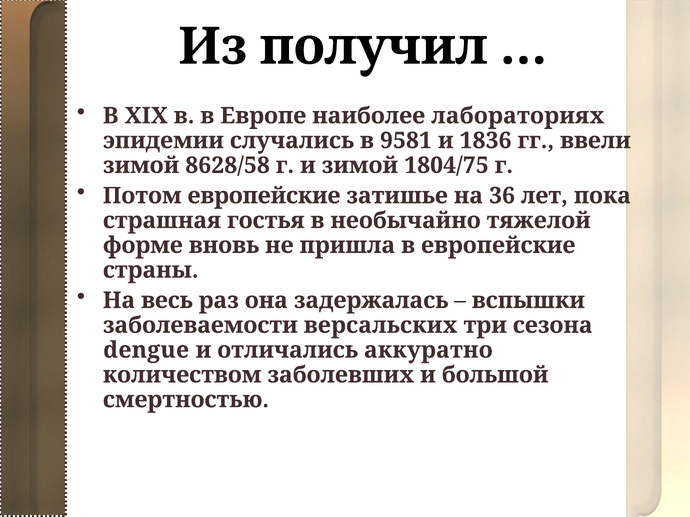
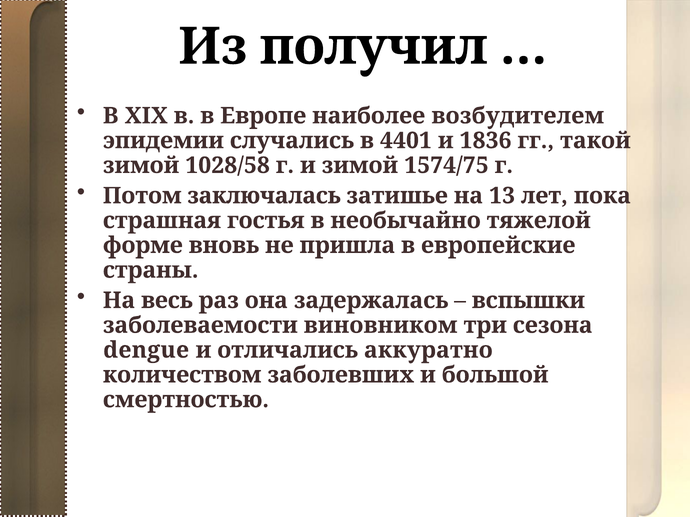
лабораториях: лабораториях -> возбудителем
9581: 9581 -> 4401
ввели: ввели -> такой
8628/58: 8628/58 -> 1028/58
1804/75: 1804/75 -> 1574/75
Потом европейские: европейские -> заключалась
36: 36 -> 13
версальских: версальских -> виновником
